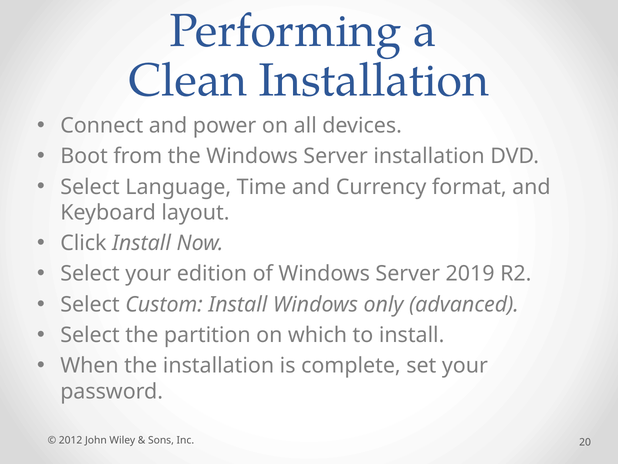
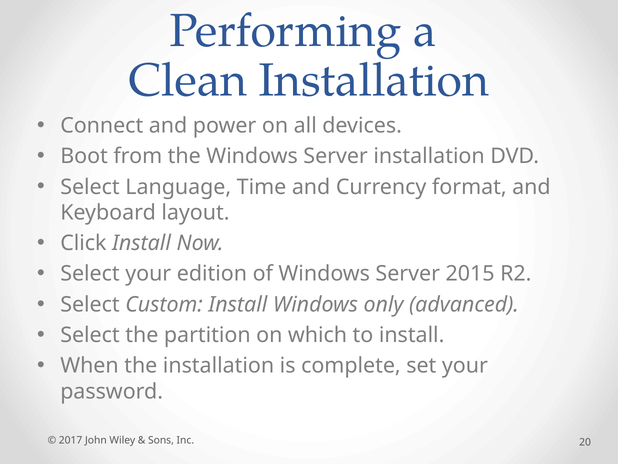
2019: 2019 -> 2015
2012: 2012 -> 2017
